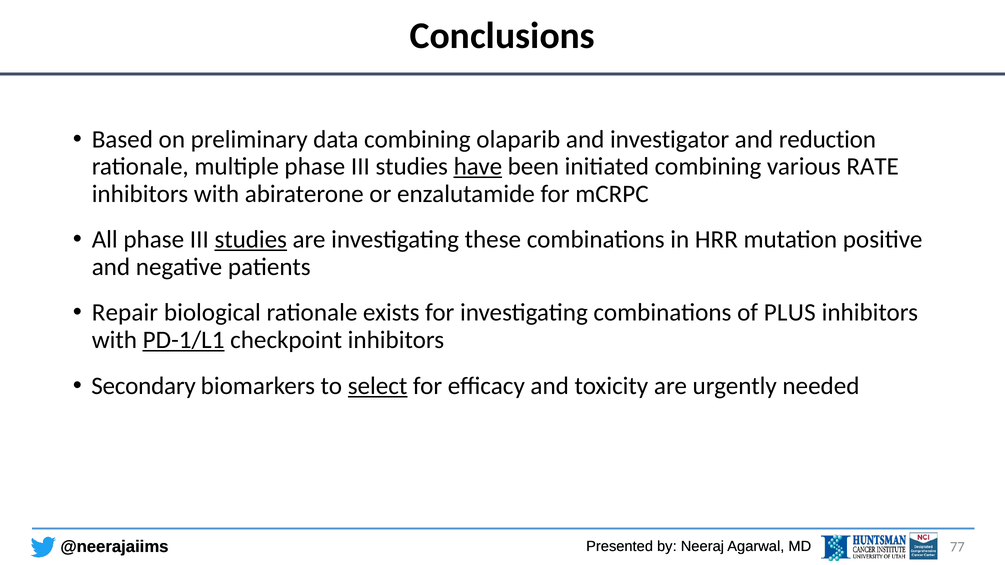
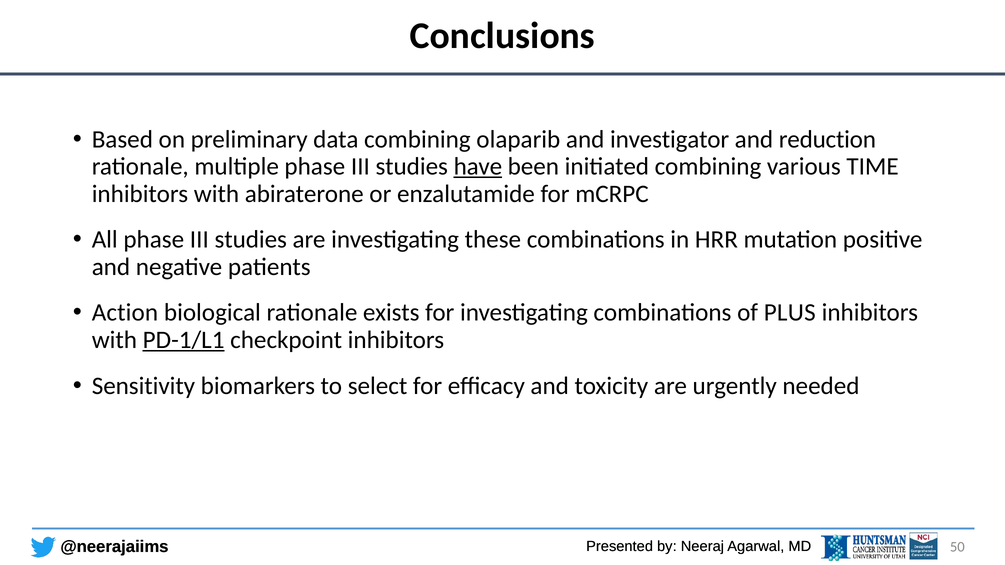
RATE: RATE -> TIME
studies at (251, 240) underline: present -> none
Repair: Repair -> Action
Secondary: Secondary -> Sensitivity
select underline: present -> none
77: 77 -> 50
